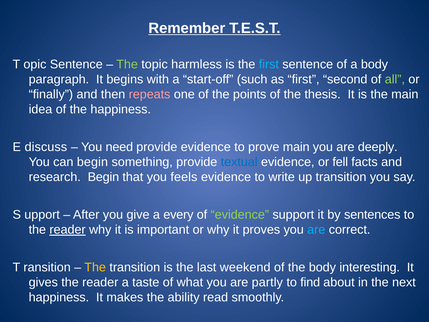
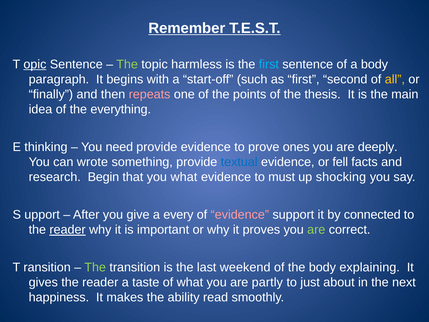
opic underline: none -> present
all colour: light green -> yellow
the happiness: happiness -> everything
discuss: discuss -> thinking
prove main: main -> ones
can begin: begin -> wrote
you feels: feels -> what
write: write -> must
up transition: transition -> shocking
evidence at (240, 215) colour: light green -> pink
sentences: sentences -> connected
are at (316, 230) colour: light blue -> light green
The at (95, 267) colour: yellow -> light green
interesting: interesting -> explaining
find: find -> just
